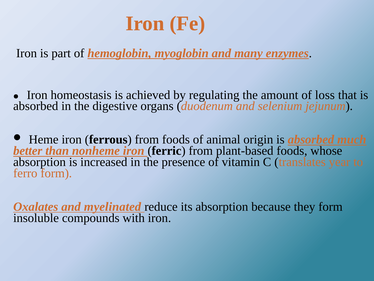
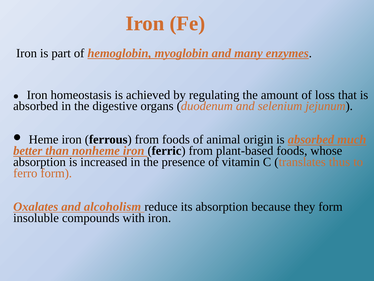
year: year -> thus
myelinated: myelinated -> alcoholism
